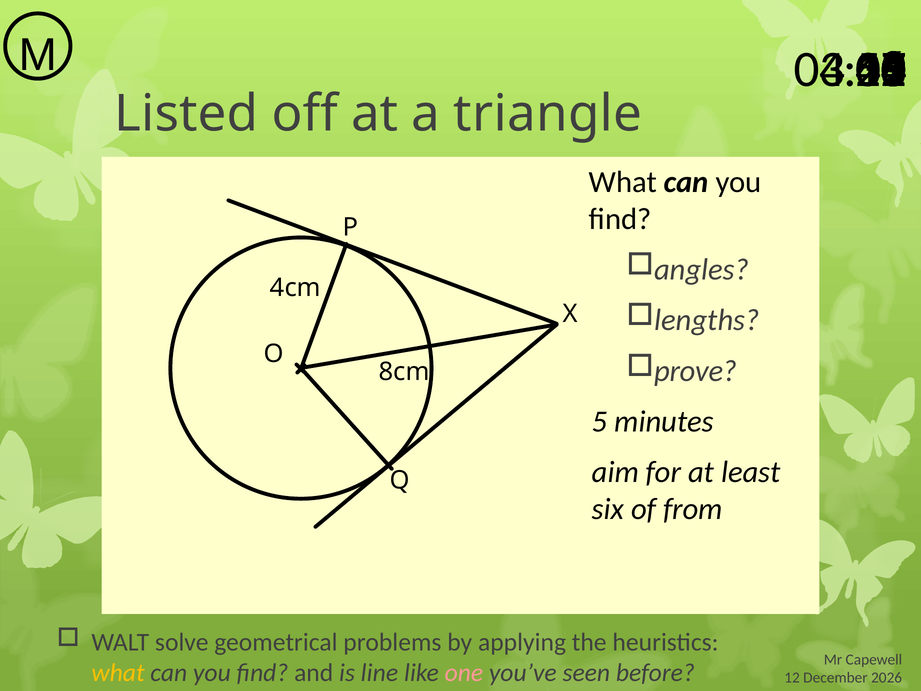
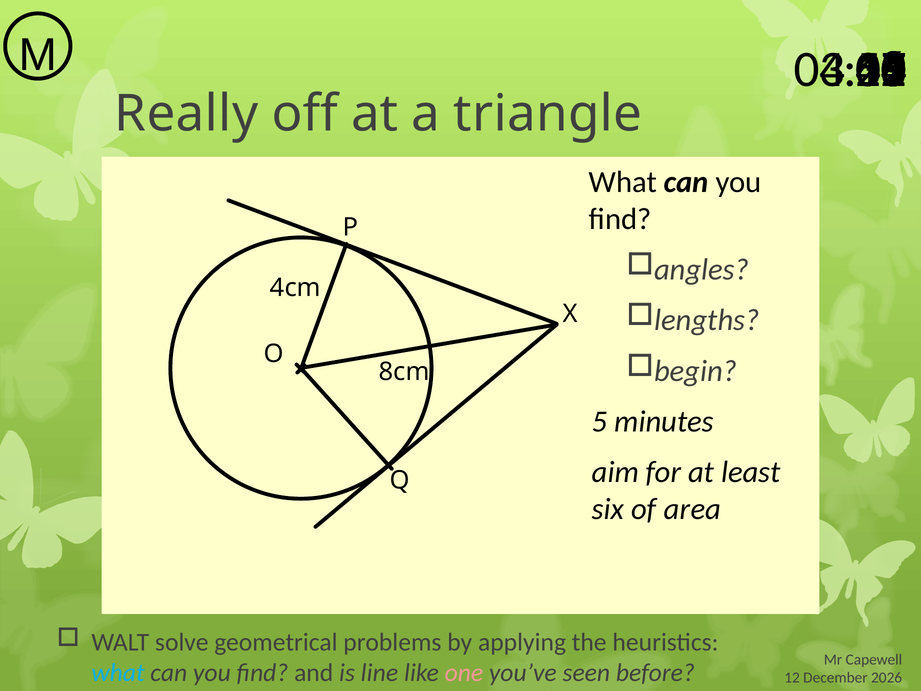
Listed: Listed -> Really
prove: prove -> begin
from: from -> area
what at (118, 673) colour: yellow -> light blue
